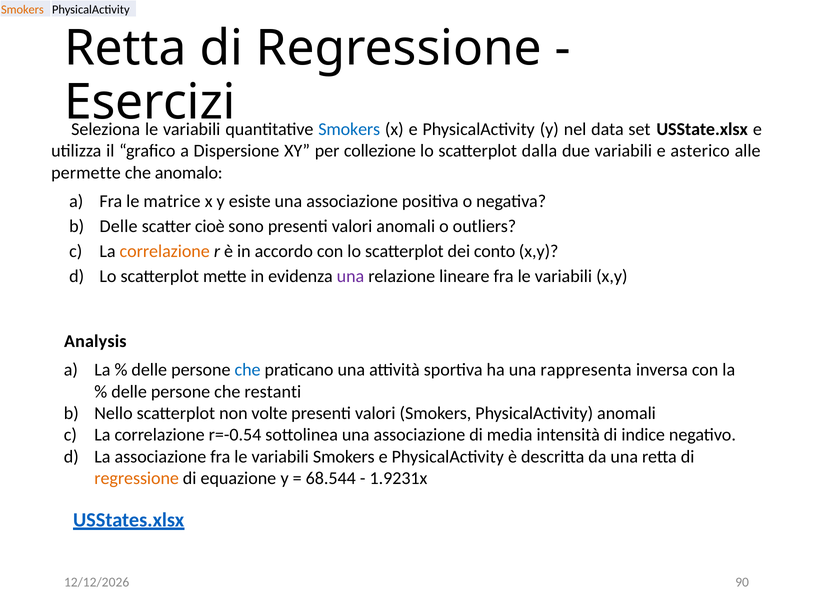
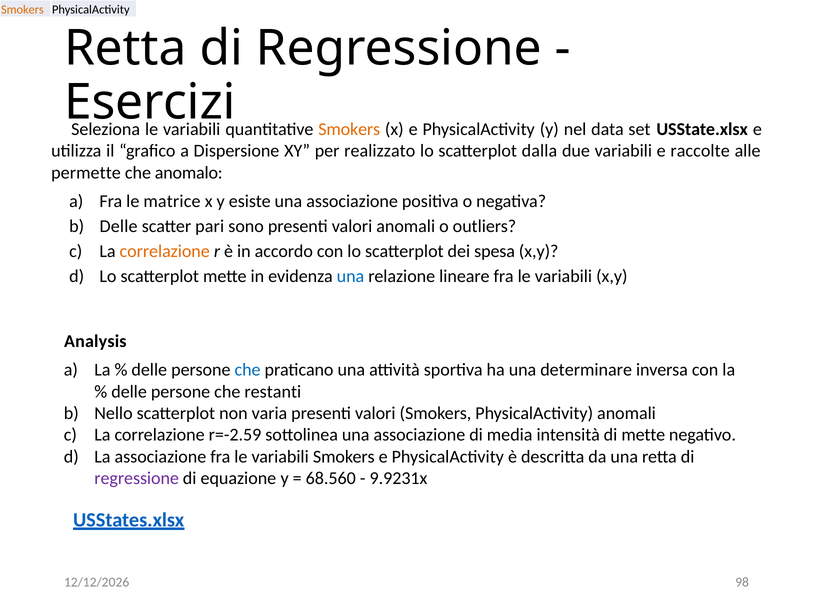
Smokers at (349, 129) colour: blue -> orange
collezione: collezione -> realizzato
asterico: asterico -> raccolte
cioè: cioè -> pari
conto: conto -> spesa
una at (350, 276) colour: purple -> blue
rappresenta: rappresenta -> determinare
volte: volte -> varia
r=-0.54: r=-0.54 -> r=-2.59
di indice: indice -> mette
regressione at (137, 478) colour: orange -> purple
68.544: 68.544 -> 68.560
1.9231x: 1.9231x -> 9.9231x
90: 90 -> 98
